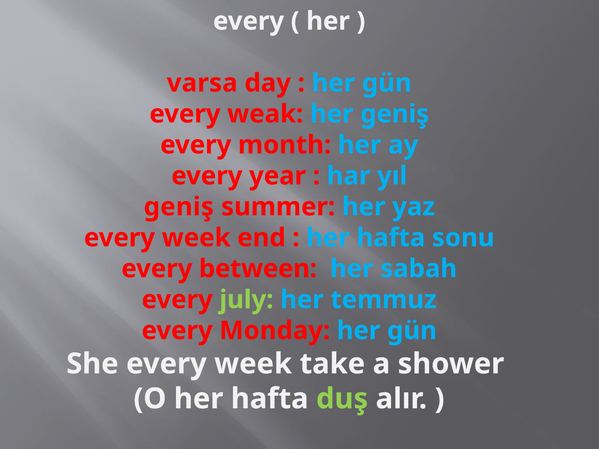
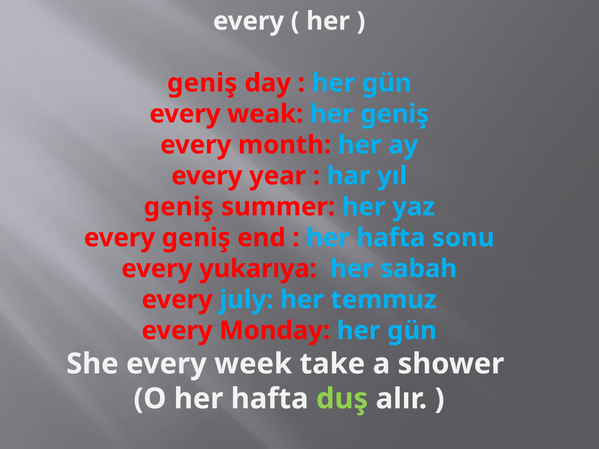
varsa at (202, 83): varsa -> geniş
week at (196, 238): week -> geniş
between: between -> yukarıya
july colour: light green -> light blue
